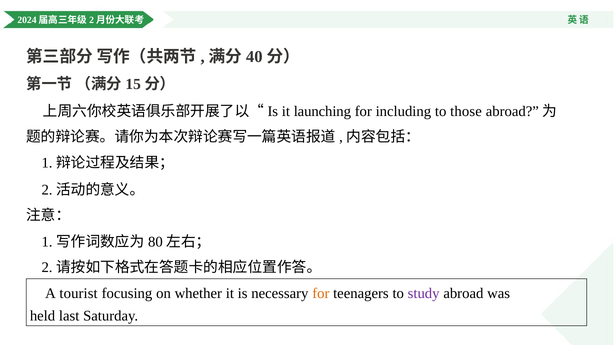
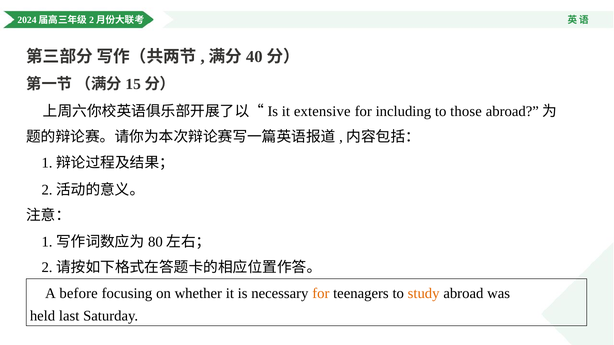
launching: launching -> extensive
tourist: tourist -> before
study colour: purple -> orange
